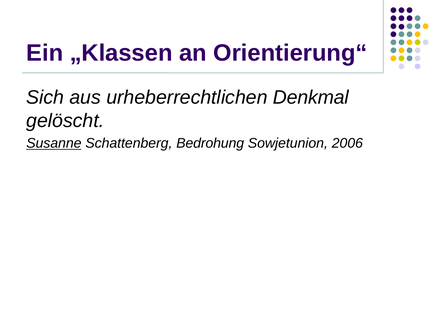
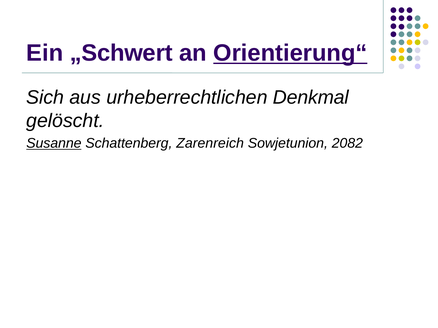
„Klassen: „Klassen -> „Schwert
Orientierung“ underline: none -> present
Bedrohung: Bedrohung -> Zarenreich
2006: 2006 -> 2082
